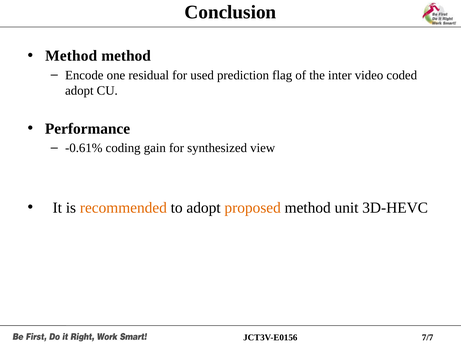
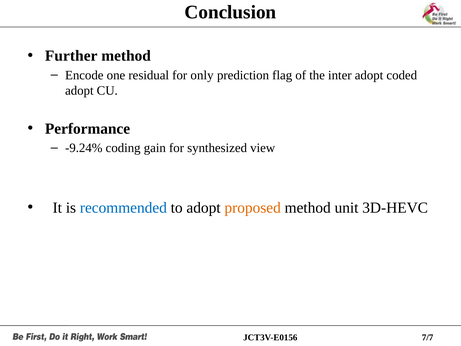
Method at (71, 56): Method -> Further
used: used -> only
inter video: video -> adopt
-0.61%: -0.61% -> -9.24%
recommended colour: orange -> blue
